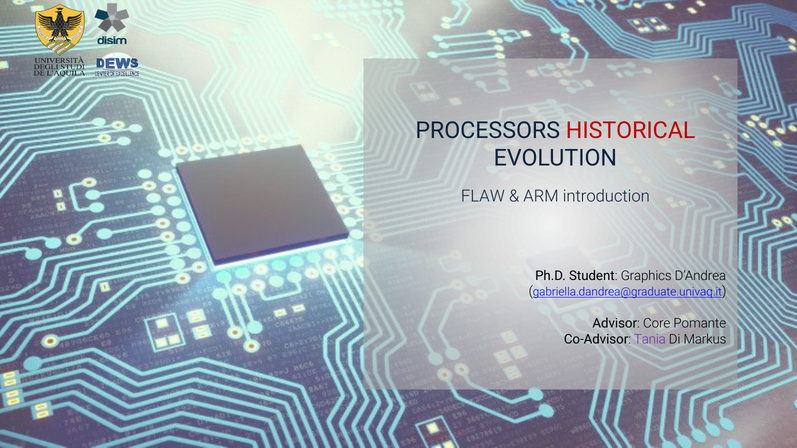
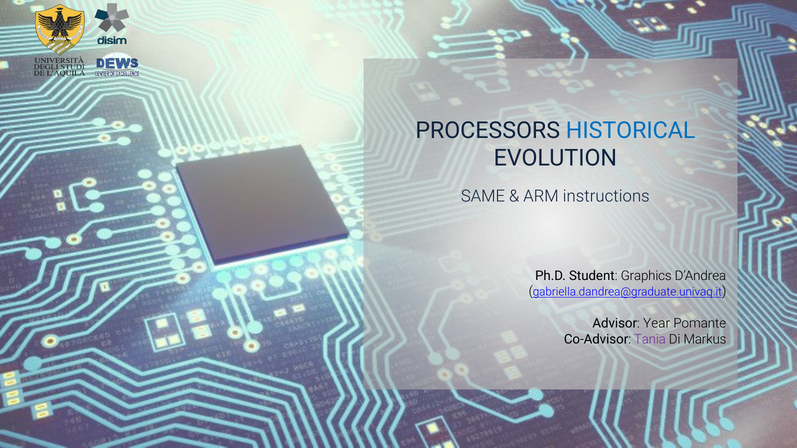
HISTORICAL colour: red -> blue
FLAW: FLAW -> SAME
introduction: introduction -> instructions
Core: Core -> Year
